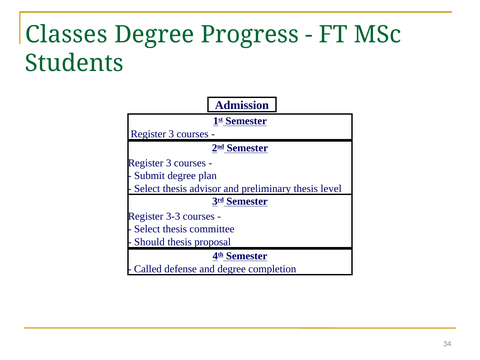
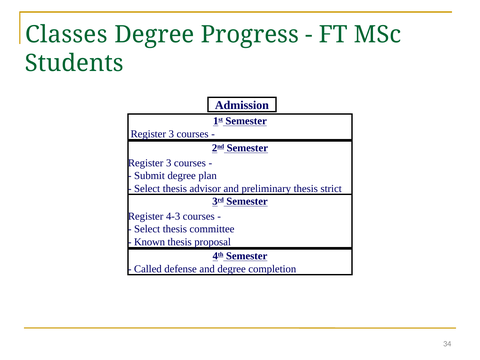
level: level -> strict
3-3: 3-3 -> 4-3
Should: Should -> Known
